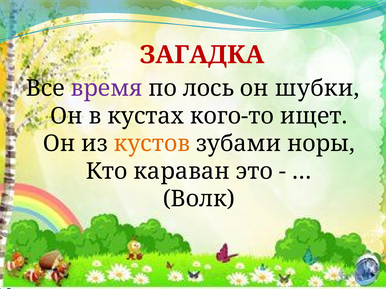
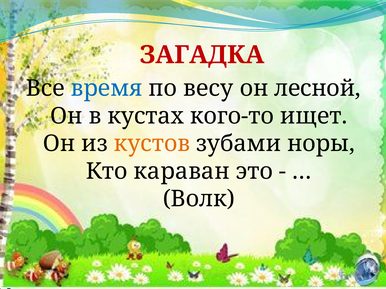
время colour: purple -> blue
лось: лось -> весу
шубки: шубки -> лесной
